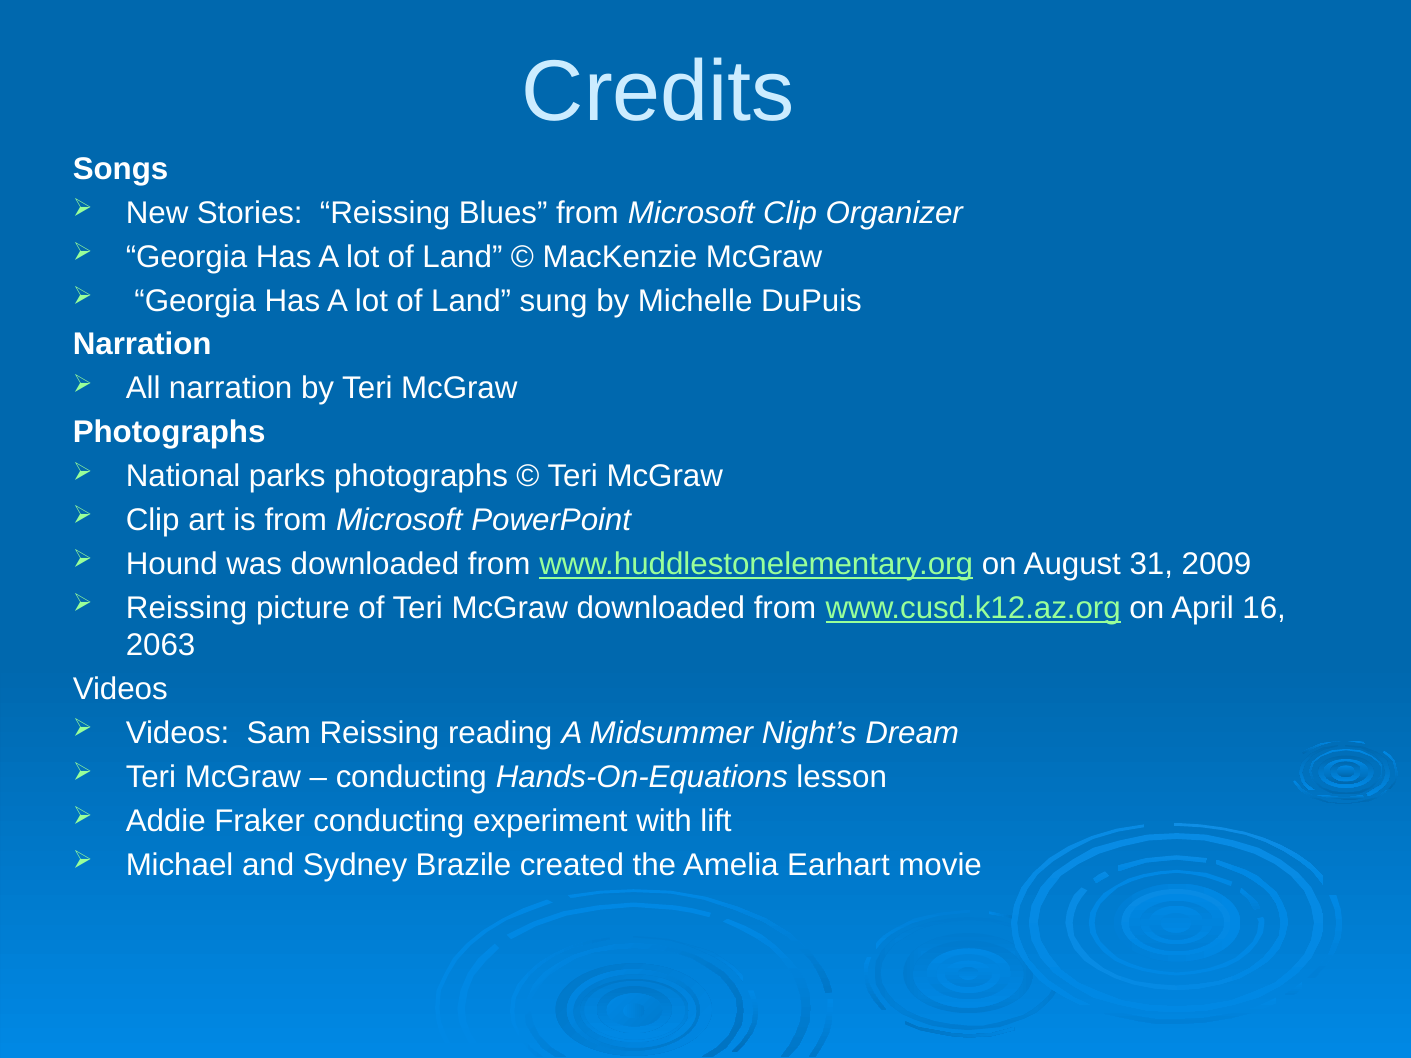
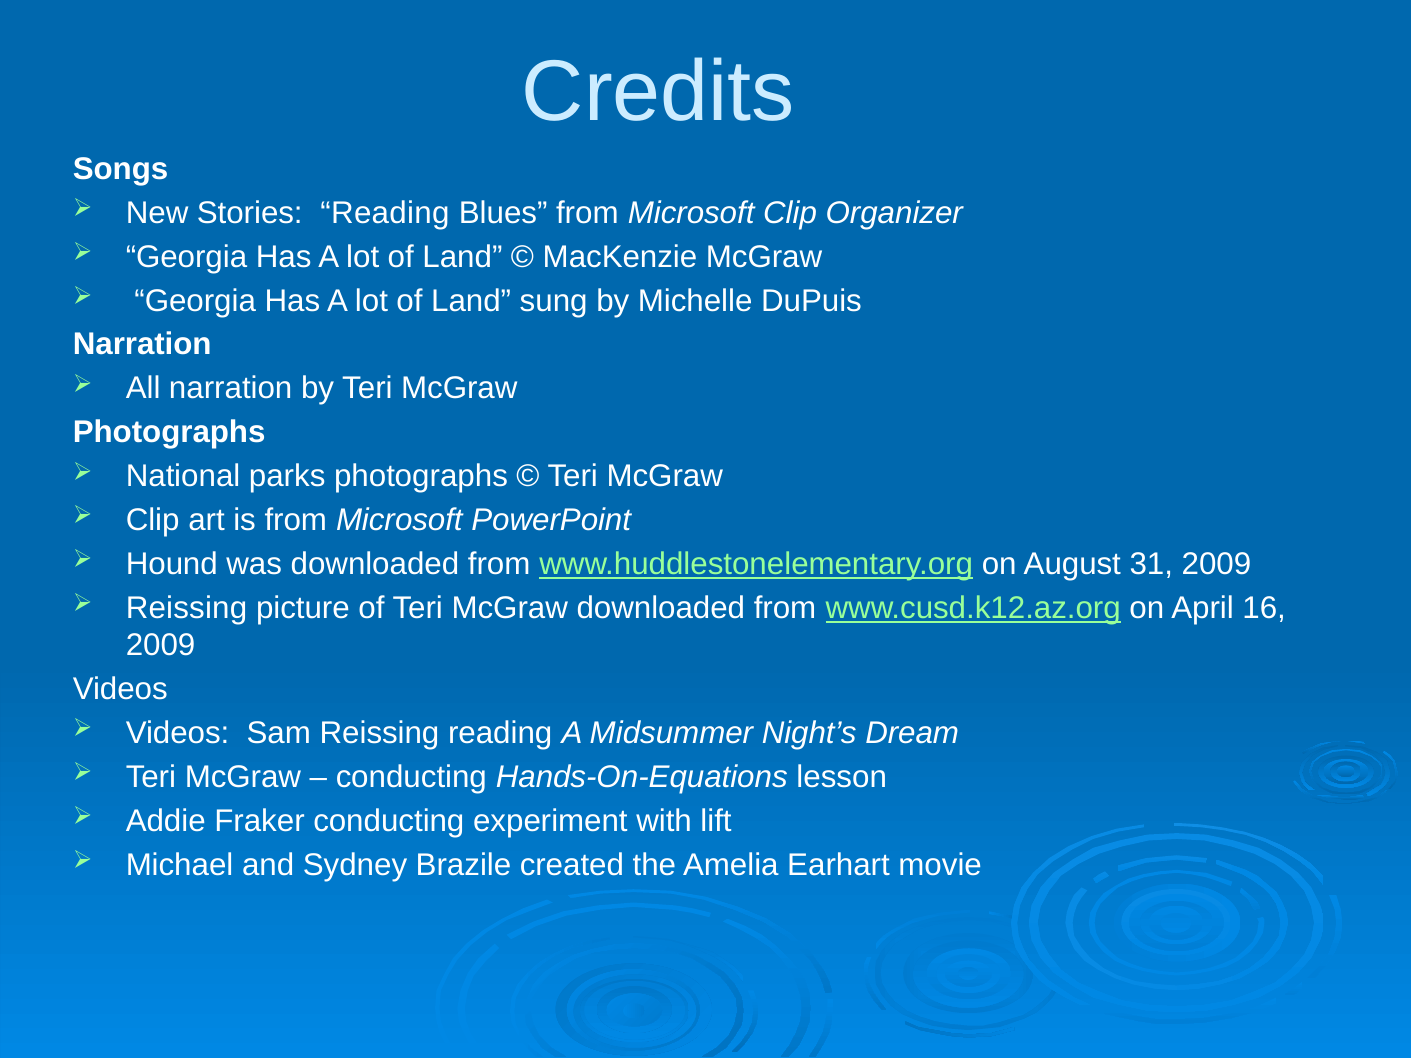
Stories Reissing: Reissing -> Reading
2063 at (161, 646): 2063 -> 2009
